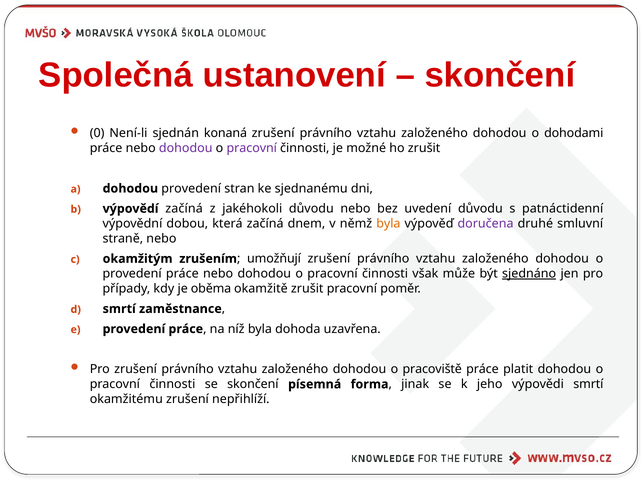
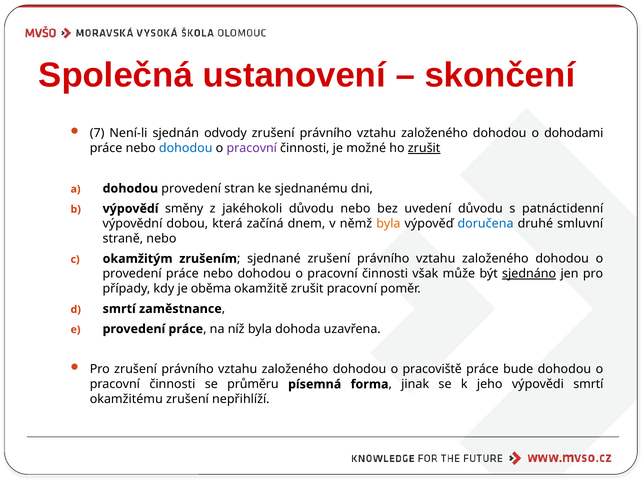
0: 0 -> 7
konaná: konaná -> odvody
dohodou at (186, 148) colour: purple -> blue
zrušit at (424, 148) underline: none -> present
výpovědí začíná: začíná -> směny
doručena colour: purple -> blue
umožňují: umožňují -> sjednané
platit: platit -> bude
se skončení: skončení -> průměru
